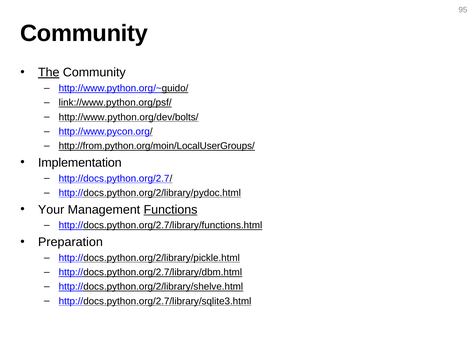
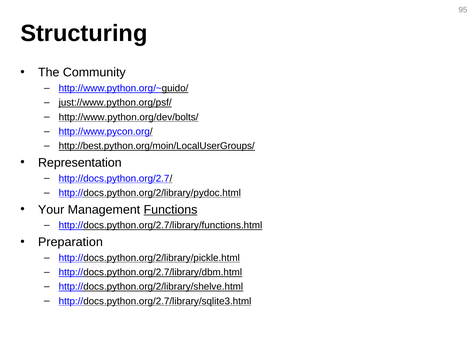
Community at (84, 33): Community -> Structuring
The underline: present -> none
link://www.python.org/psf/: link://www.python.org/psf/ -> just://www.python.org/psf/
http://from.python.org/moin/LocalUserGroups/: http://from.python.org/moin/LocalUserGroups/ -> http://best.python.org/moin/LocalUserGroups/
Implementation: Implementation -> Representation
